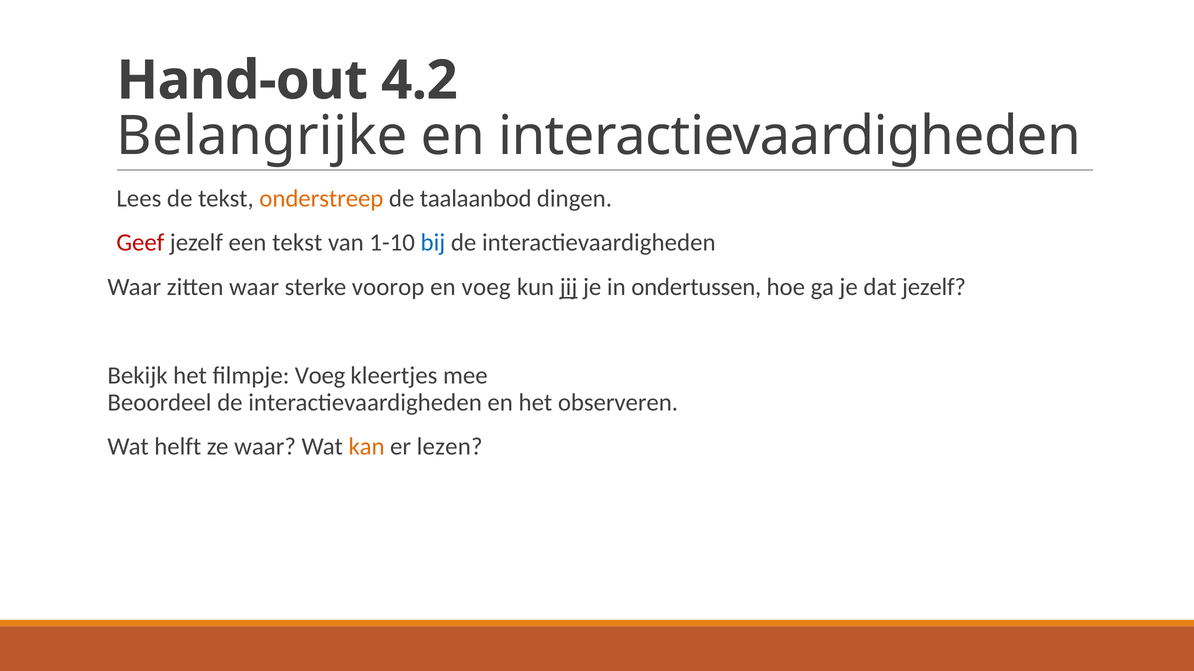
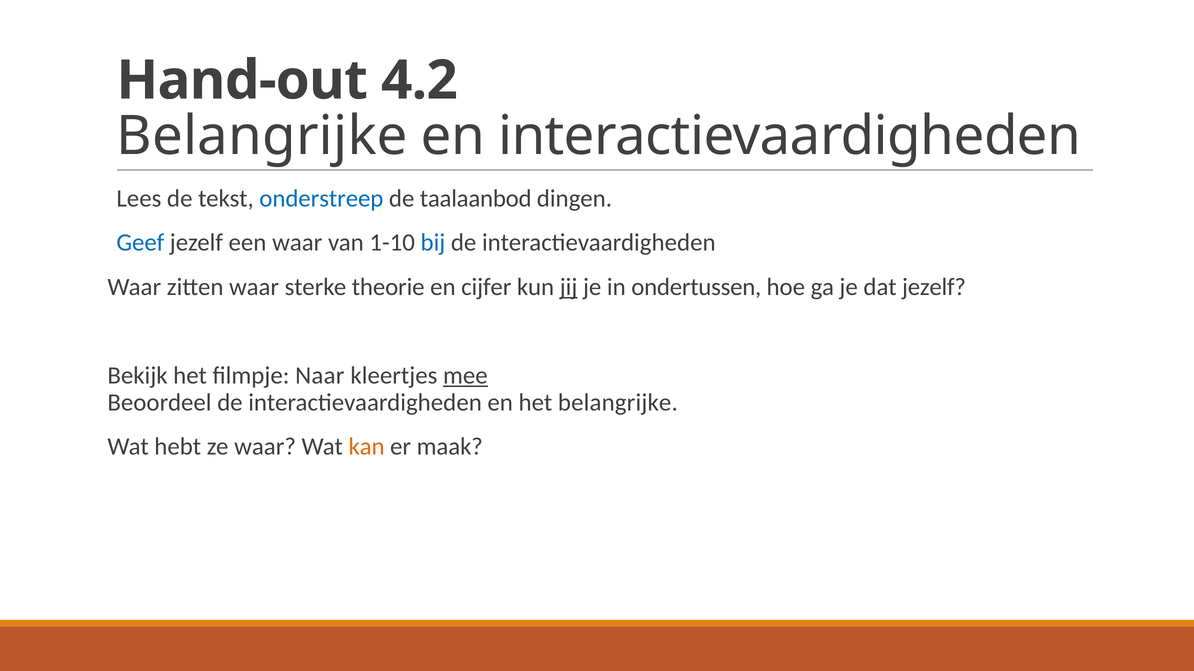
onderstreep colour: orange -> blue
Geef colour: red -> blue
een tekst: tekst -> waar
voorop: voorop -> theorie
en voeg: voeg -> cijfer
filmpje Voeg: Voeg -> Naar
mee underline: none -> present
het observeren: observeren -> belangrijke
helft: helft -> hebt
lezen: lezen -> maak
